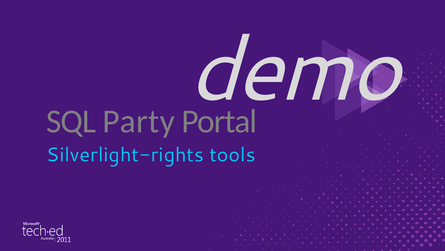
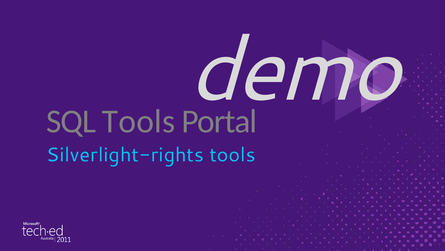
SQL Party: Party -> Tools
